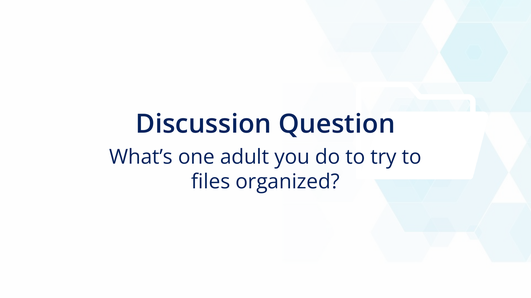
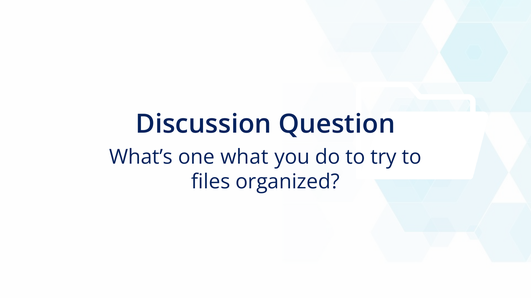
adult: adult -> what
